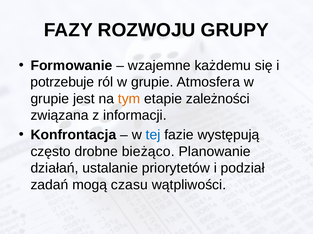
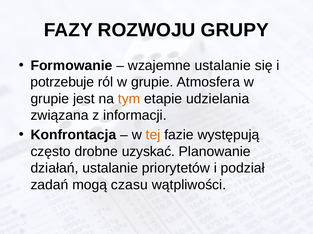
wzajemne każdemu: każdemu -> ustalanie
zależności: zależności -> udzielania
tej colour: blue -> orange
bieżąco: bieżąco -> uzyskać
